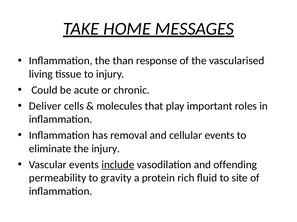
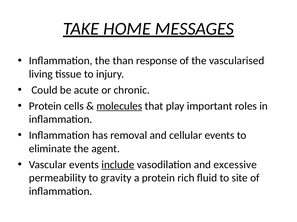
Deliver at (45, 106): Deliver -> Protein
molecules underline: none -> present
the injury: injury -> agent
offending: offending -> excessive
